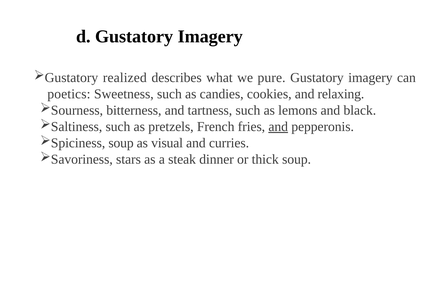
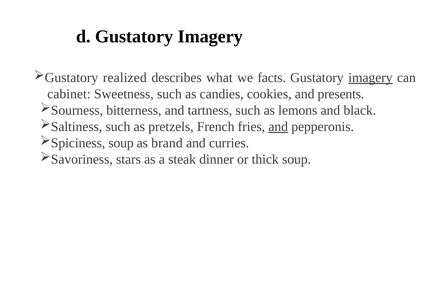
pure: pure -> facts
imagery at (370, 78) underline: none -> present
poetics: poetics -> cabinet
relaxing: relaxing -> presents
visual: visual -> brand
